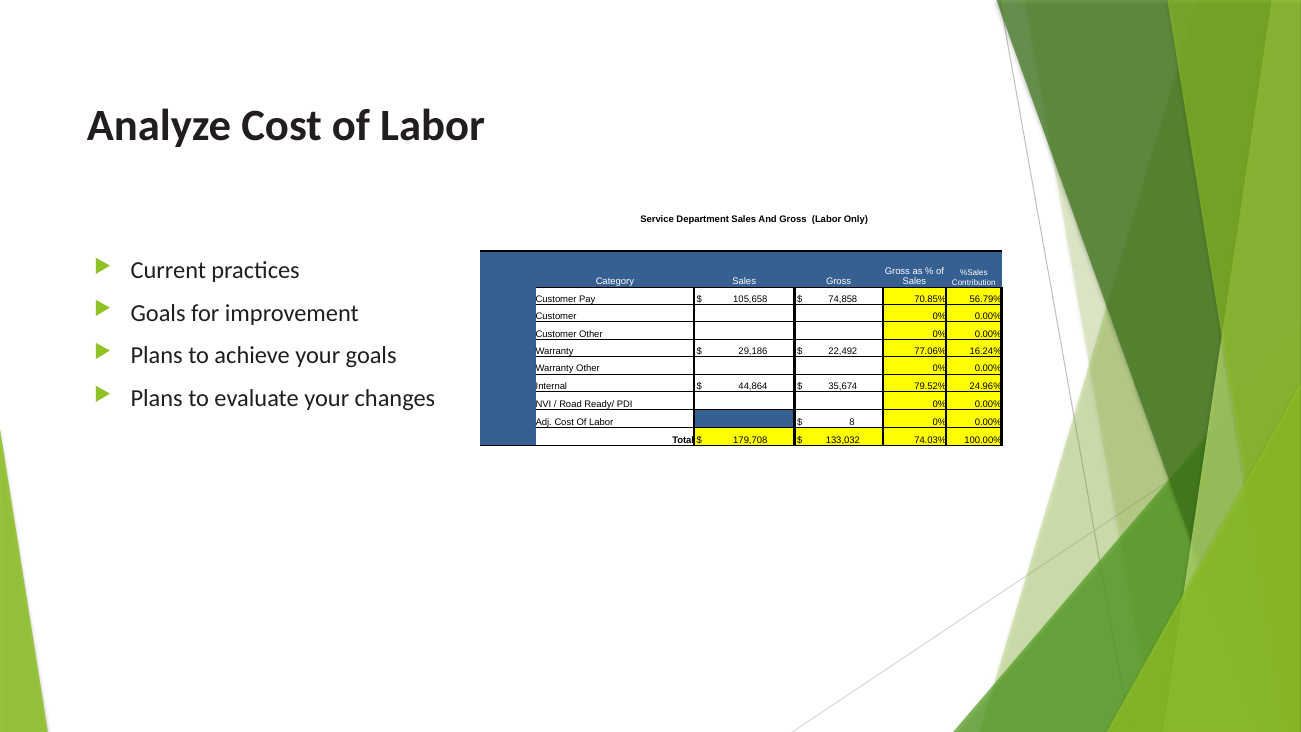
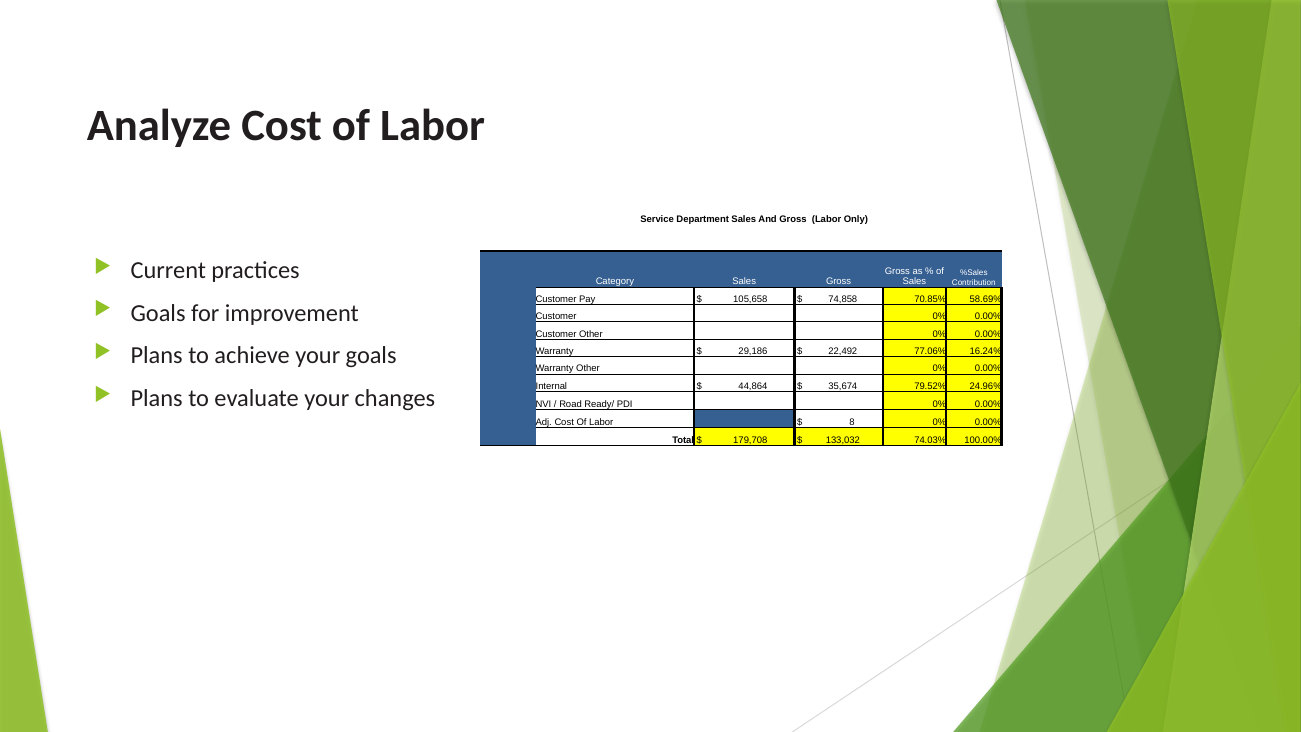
56.79%: 56.79% -> 58.69%
